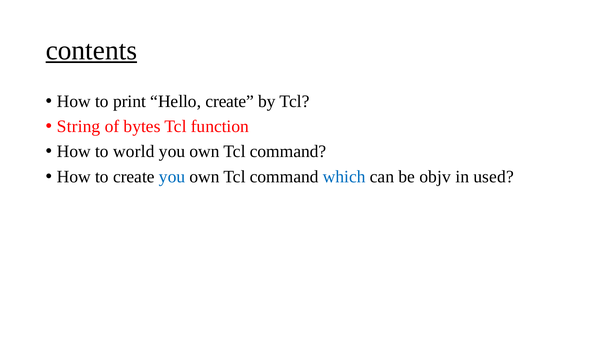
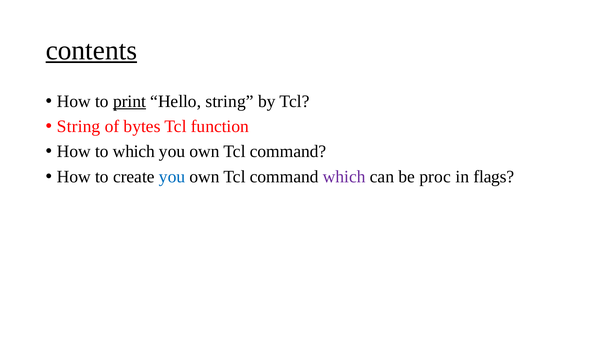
print underline: none -> present
Hello create: create -> string
to world: world -> which
which at (344, 177) colour: blue -> purple
objv: objv -> proc
used: used -> flags
